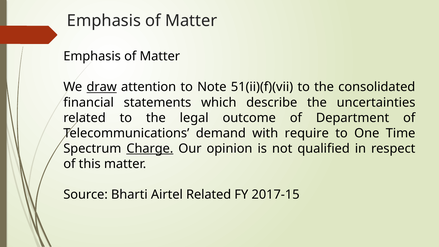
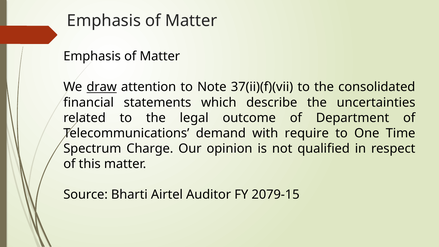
51(ii)(f)(vii: 51(ii)(f)(vii -> 37(ii)(f)(vii
Charge underline: present -> none
Airtel Related: Related -> Auditor
2017-15: 2017-15 -> 2079-15
